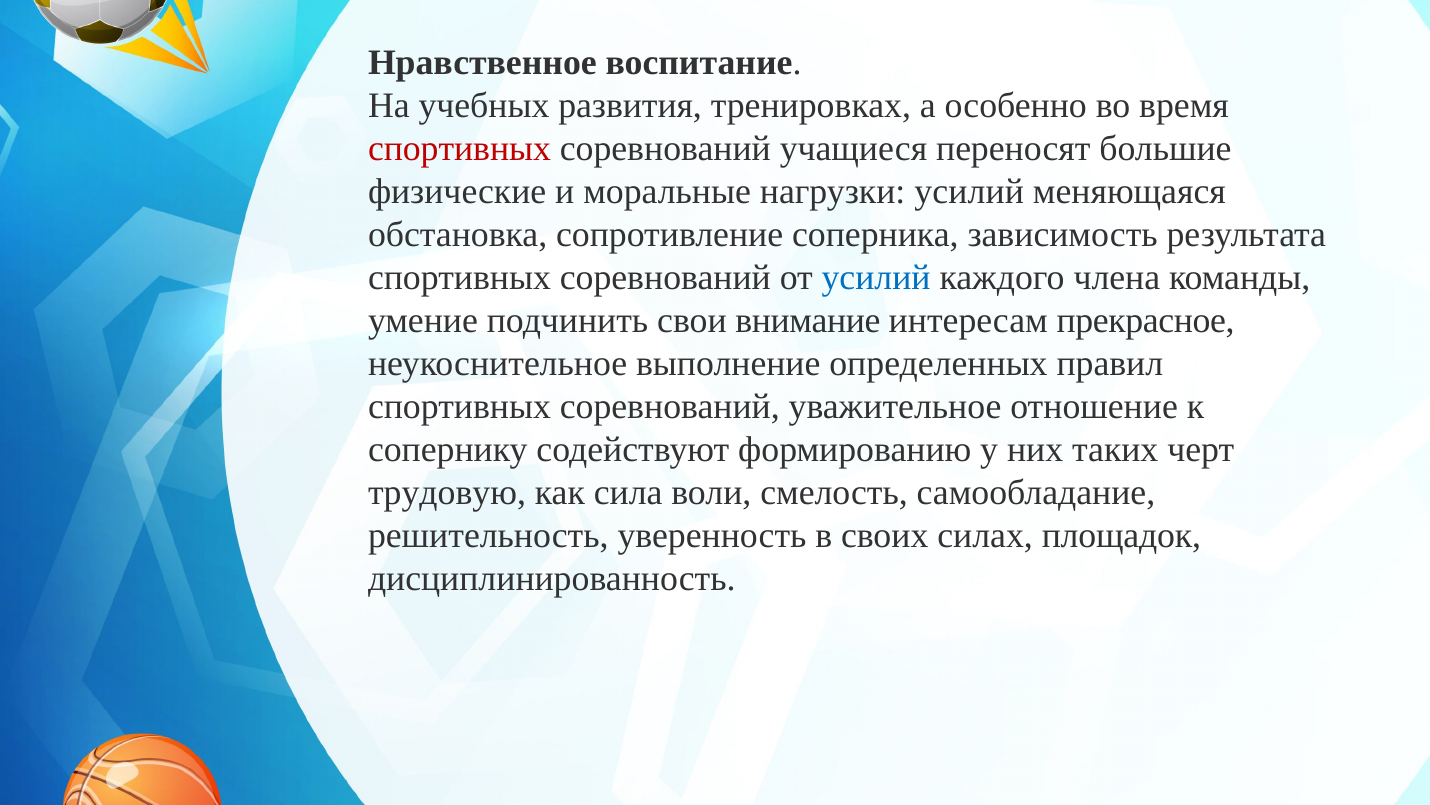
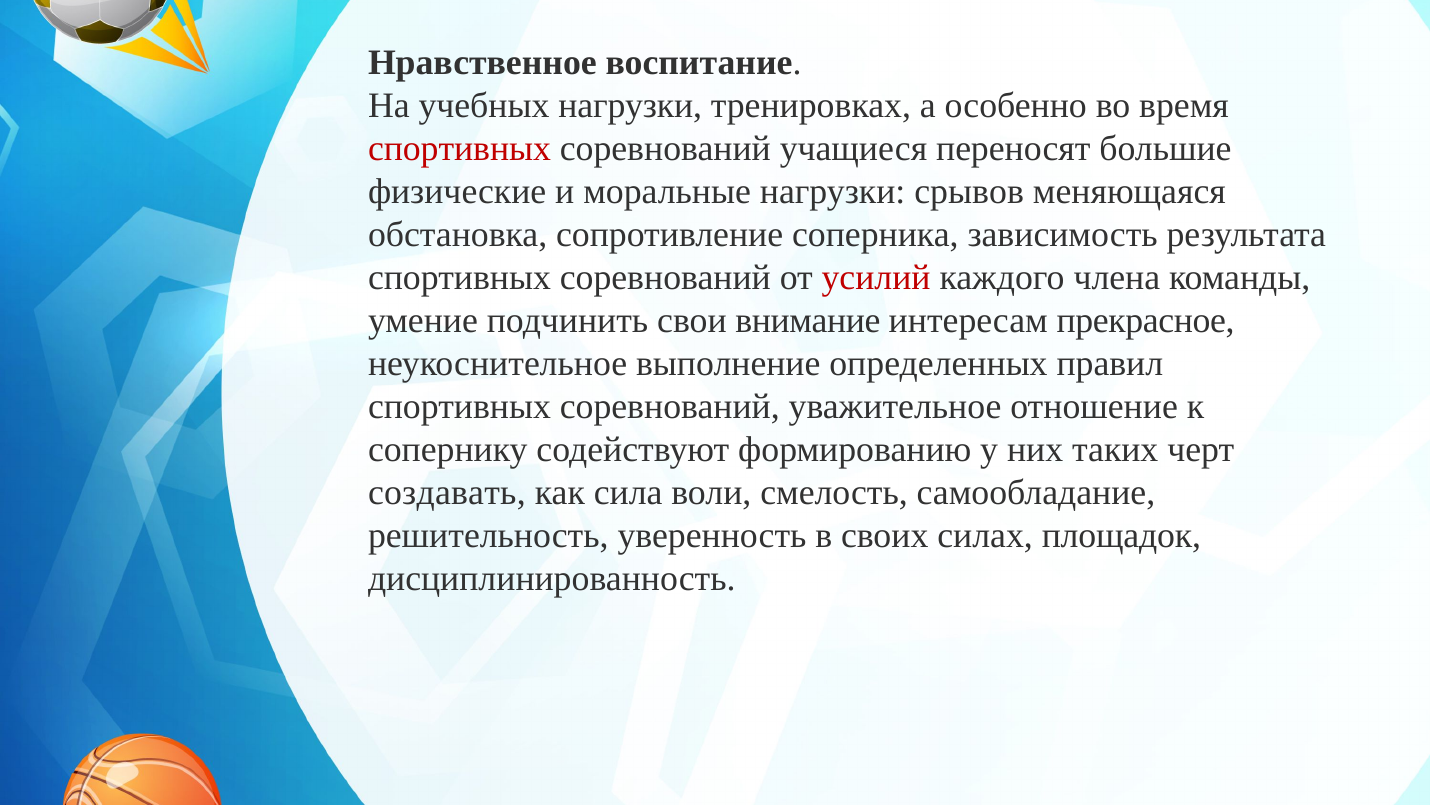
учебных развития: развития -> нагрузки
нагрузки усилий: усилий -> срывов
усилий at (876, 278) colour: blue -> red
трудовую: трудовую -> создавать
